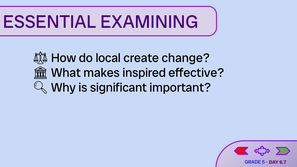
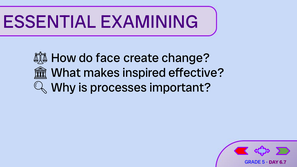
local: local -> face
significant: significant -> processes
